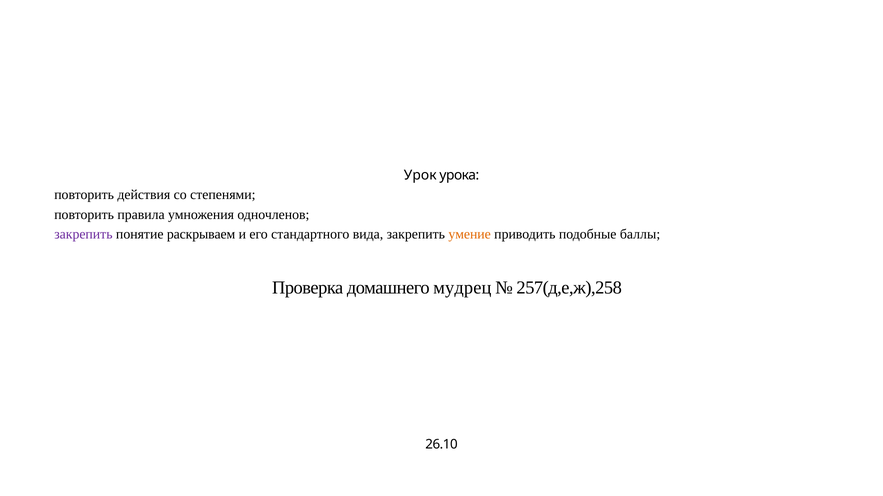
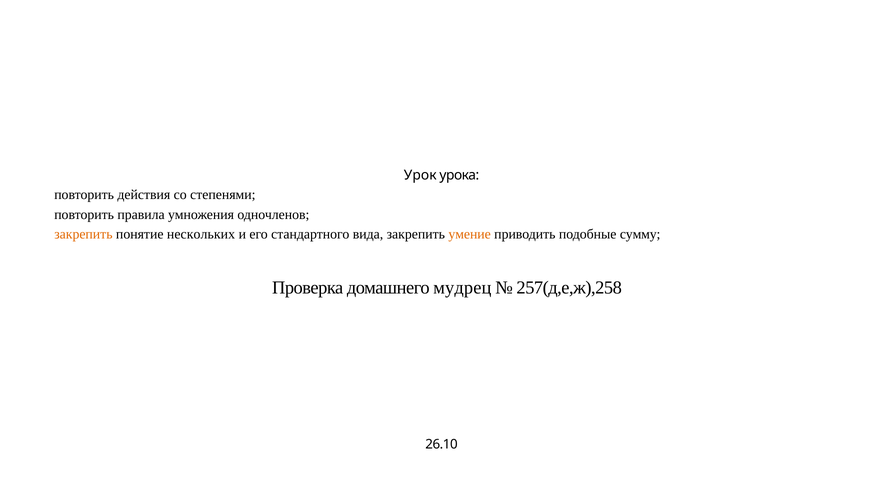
закрепить at (83, 235) colour: purple -> orange
раскрываем: раскрываем -> нескольких
баллы: баллы -> сумму
